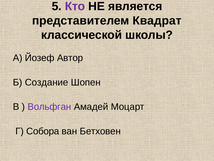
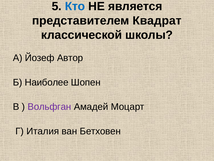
Кто colour: purple -> blue
Создание: Создание -> Наиболее
Собора: Собора -> Италия
